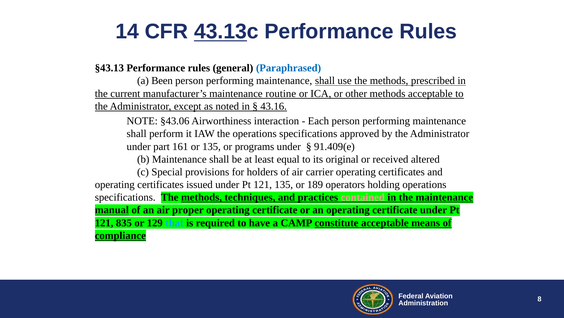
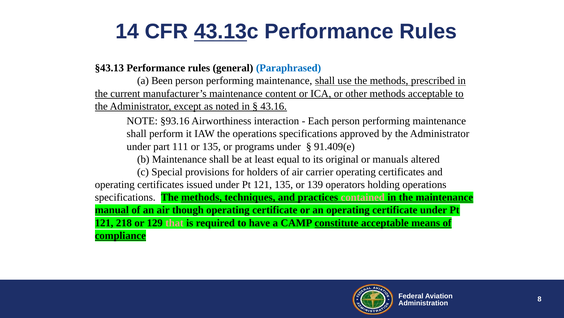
routine: routine -> content
§43.06: §43.06 -> §93.16
161: 161 -> 111
received: received -> manuals
189: 189 -> 139
proper: proper -> though
835: 835 -> 218
that colour: light blue -> pink
